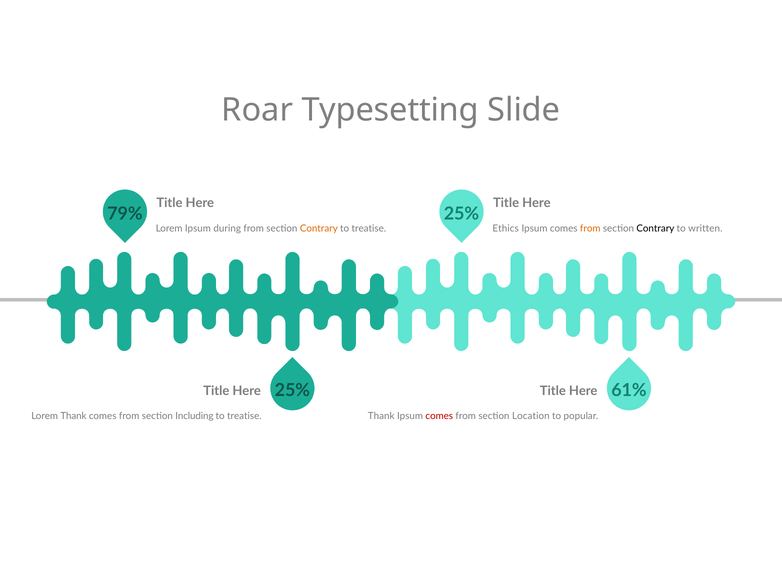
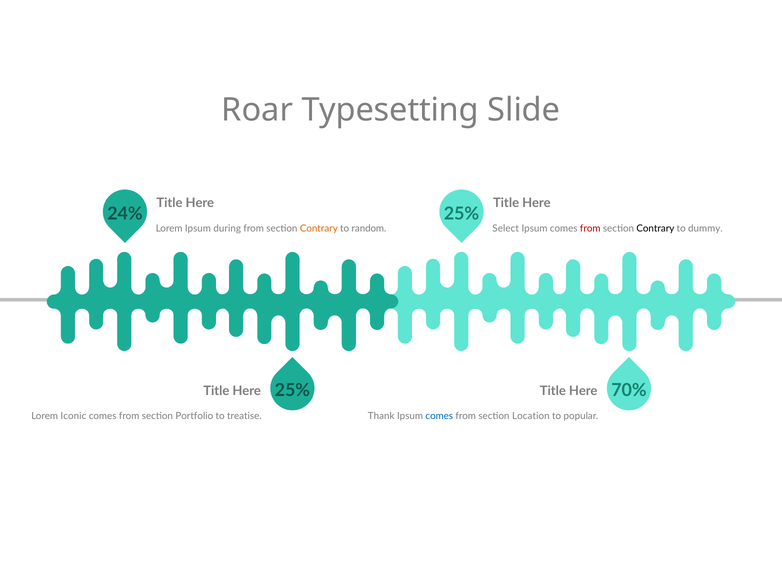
79%: 79% -> 24%
treatise at (369, 229): treatise -> random
Ethics: Ethics -> Select
from at (590, 229) colour: orange -> red
written: written -> dummy
61%: 61% -> 70%
Lorem Thank: Thank -> Iconic
Including: Including -> Portfolio
comes at (439, 417) colour: red -> blue
